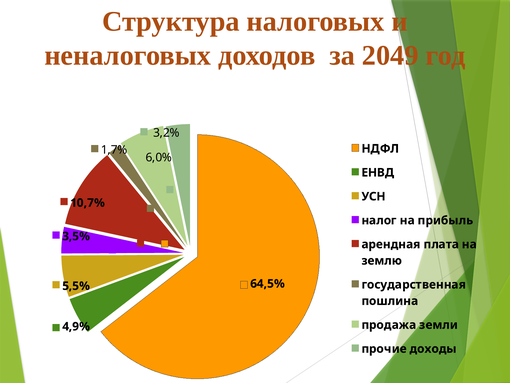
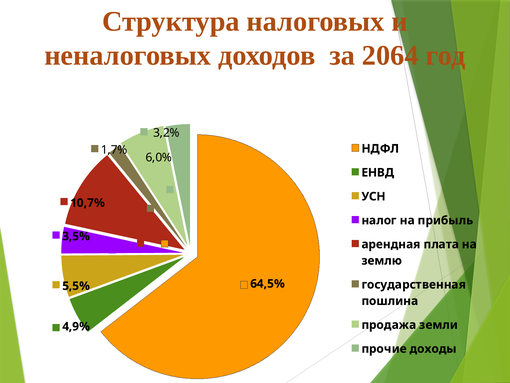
2049: 2049 -> 2064
